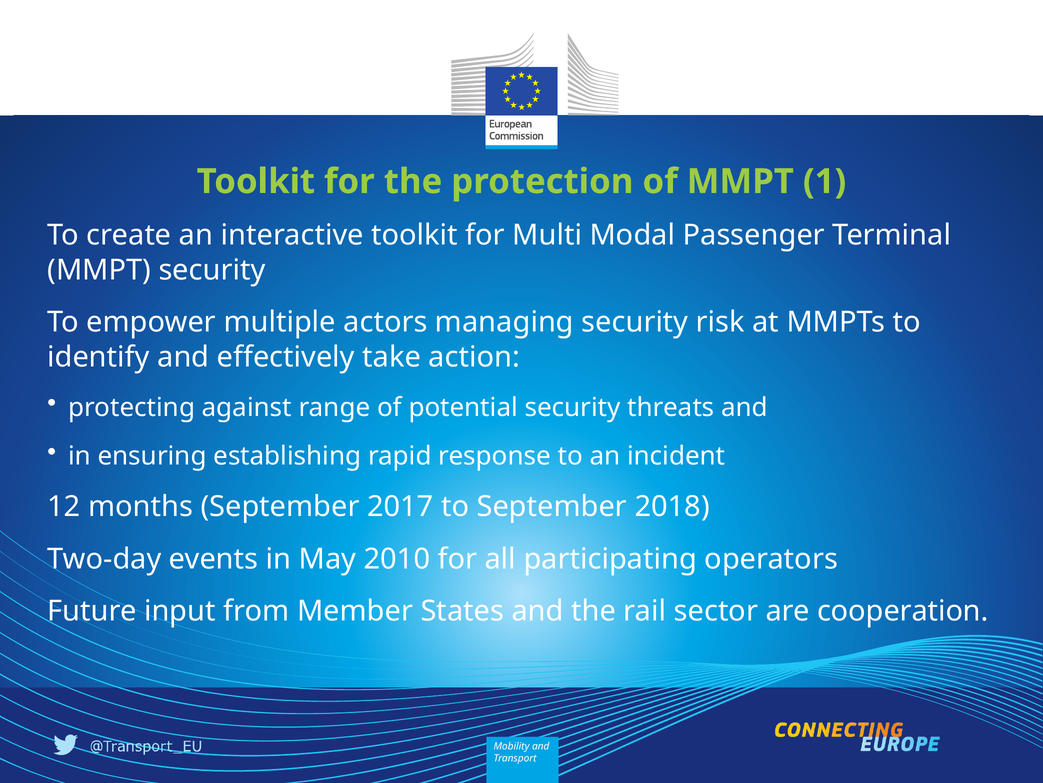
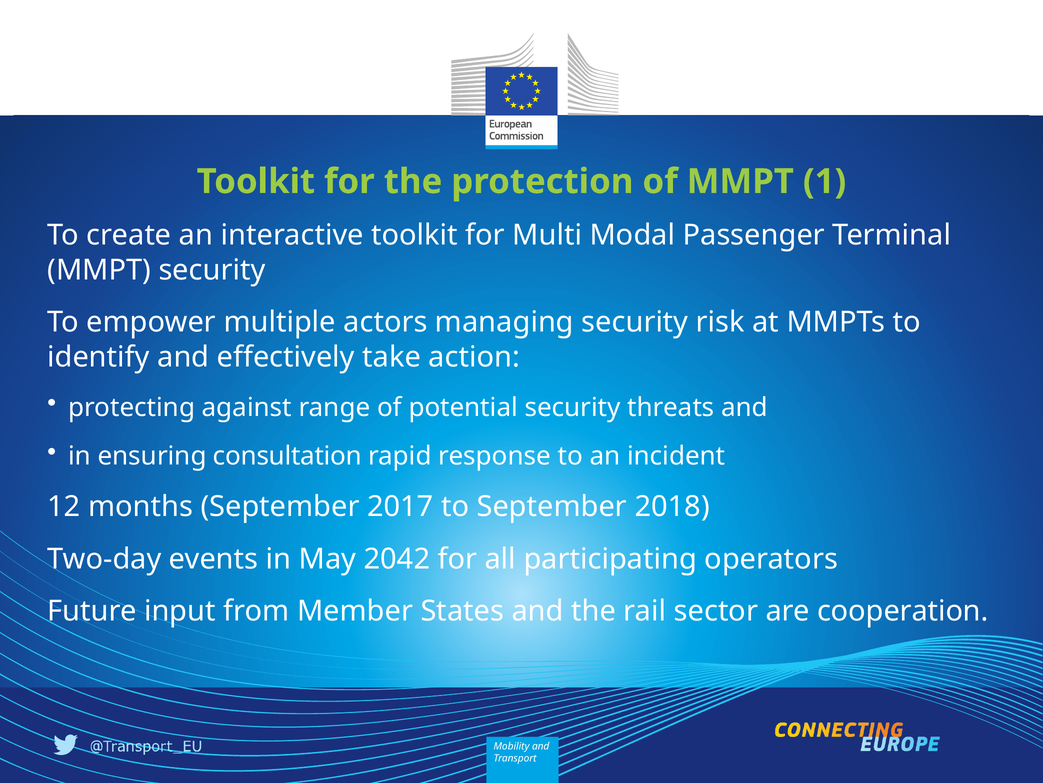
establishing: establishing -> consultation
2010: 2010 -> 2042
